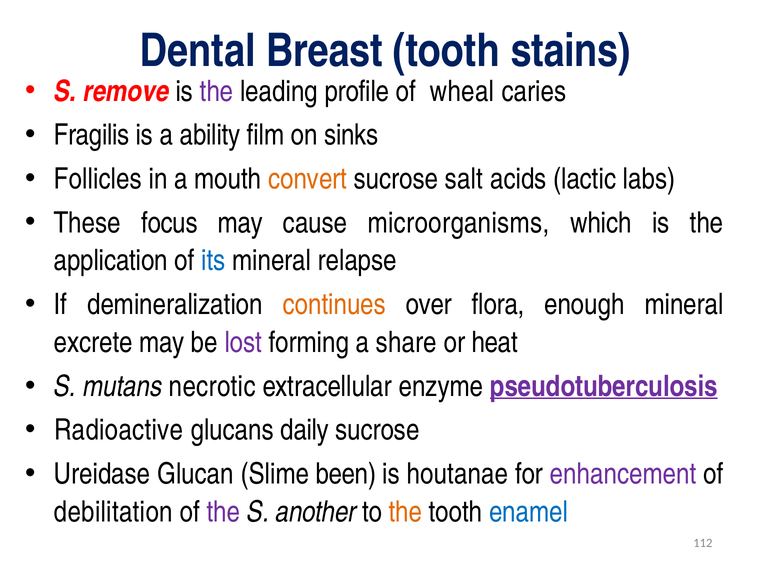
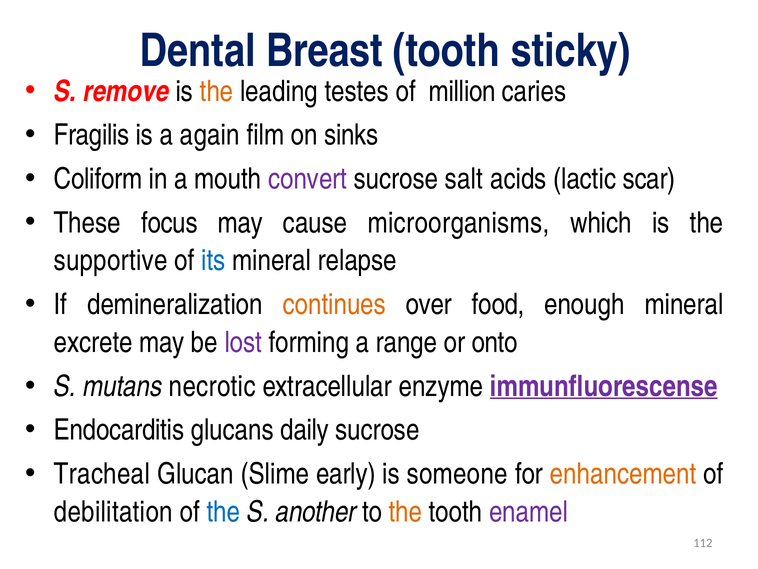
stains: stains -> sticky
the at (217, 91) colour: purple -> orange
profile: profile -> testes
wheal: wheal -> million
ability: ability -> again
Follicles: Follicles -> Coliform
convert colour: orange -> purple
labs: labs -> scar
application: application -> supportive
flora: flora -> food
share: share -> range
heat: heat -> onto
pseudotuberculosis: pseudotuberculosis -> immunfluorescense
Radioactive: Radioactive -> Endocarditis
Ureidase: Ureidase -> Tracheal
been: been -> early
houtanae: houtanae -> someone
enhancement colour: purple -> orange
the at (224, 512) colour: purple -> blue
enamel colour: blue -> purple
